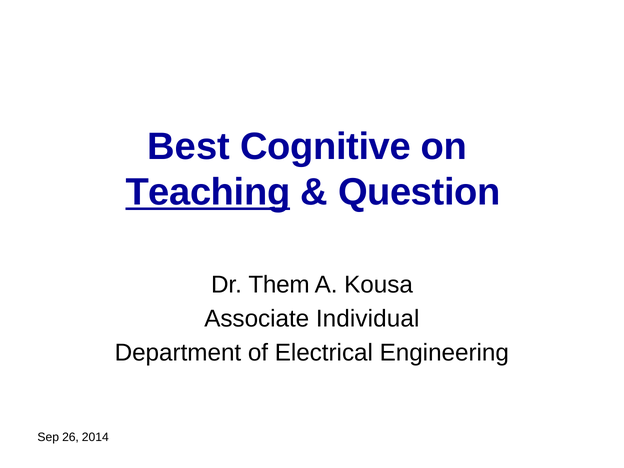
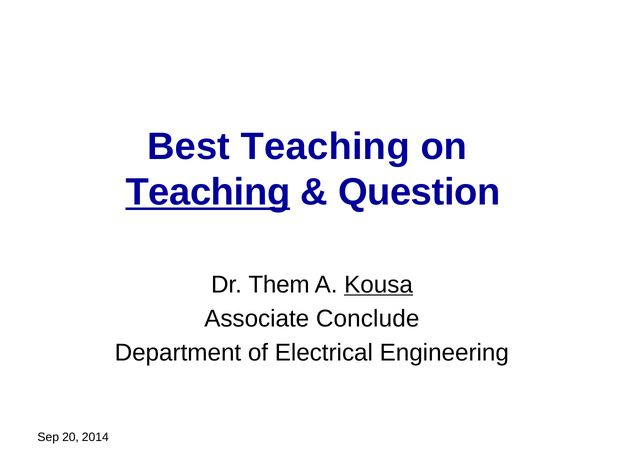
Best Cognitive: Cognitive -> Teaching
Kousa underline: none -> present
Individual: Individual -> Conclude
26: 26 -> 20
